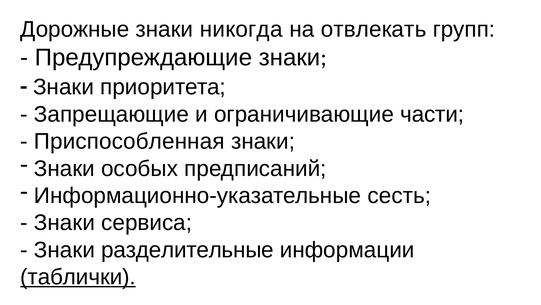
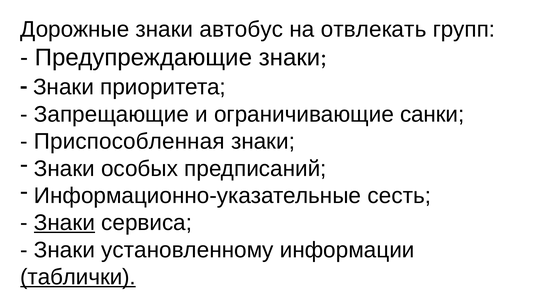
никогда: никогда -> автобус
части: части -> санки
Знаки at (64, 222) underline: none -> present
разделительные: разделительные -> установленному
